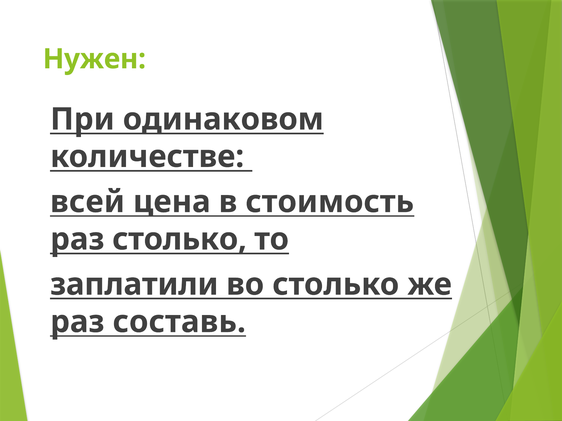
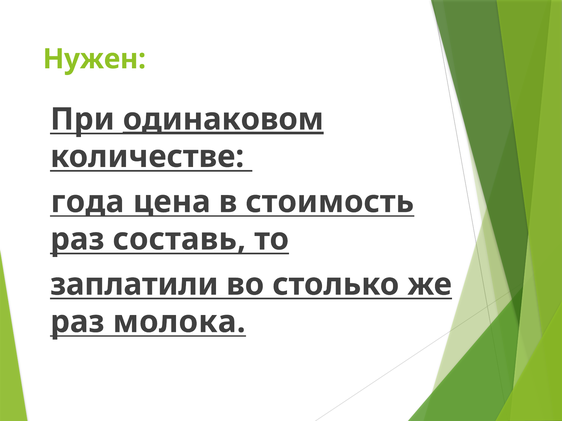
одинаковом underline: none -> present
всей: всей -> года
раз столько: столько -> составь
составь: составь -> молока
